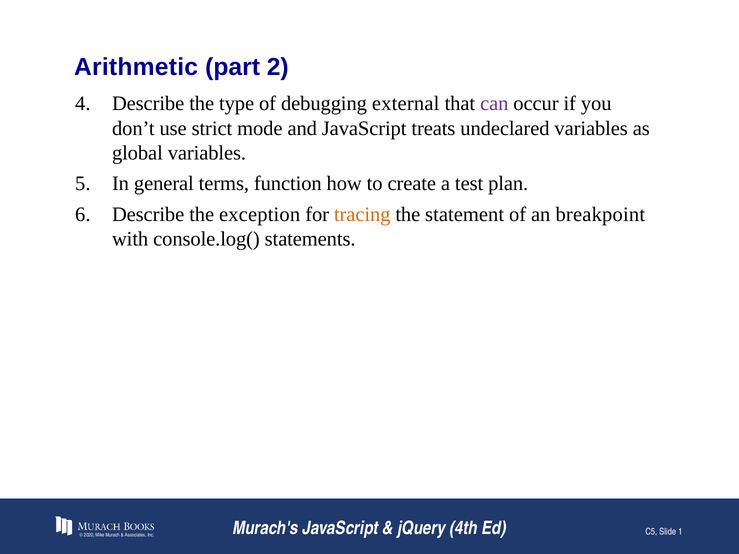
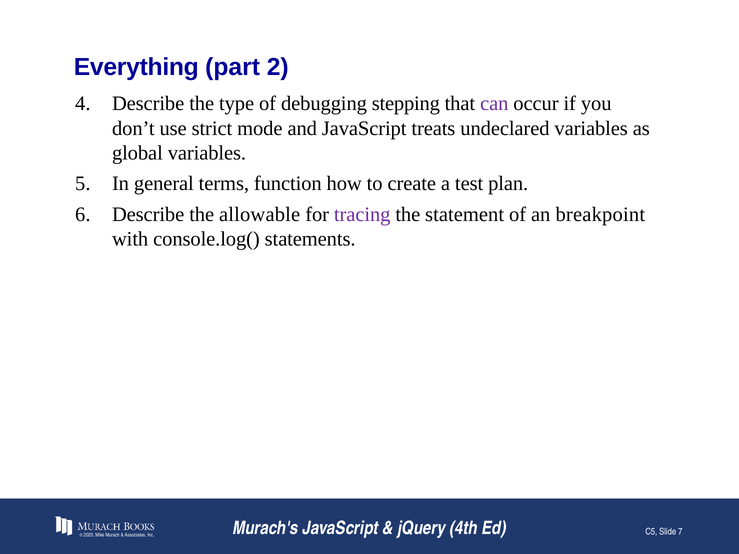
Arithmetic: Arithmetic -> Everything
external: external -> stepping
exception: exception -> allowable
tracing colour: orange -> purple
1: 1 -> 7
